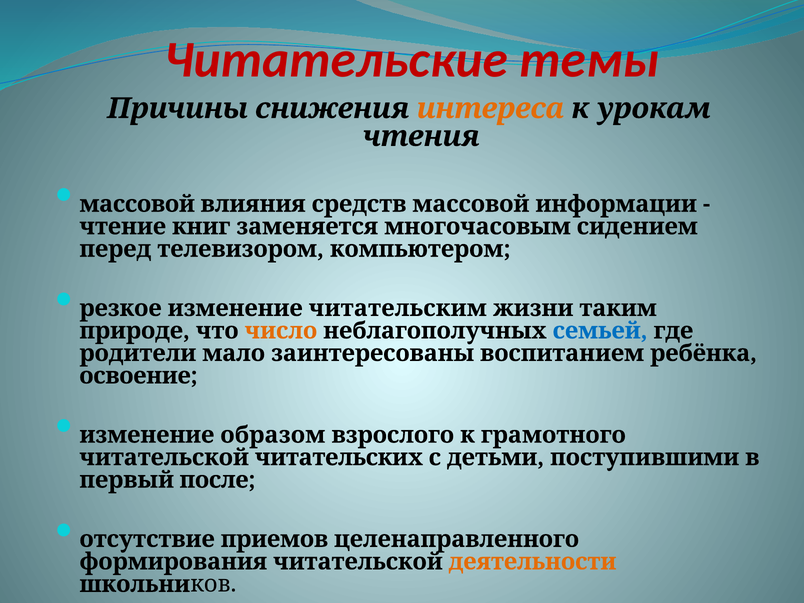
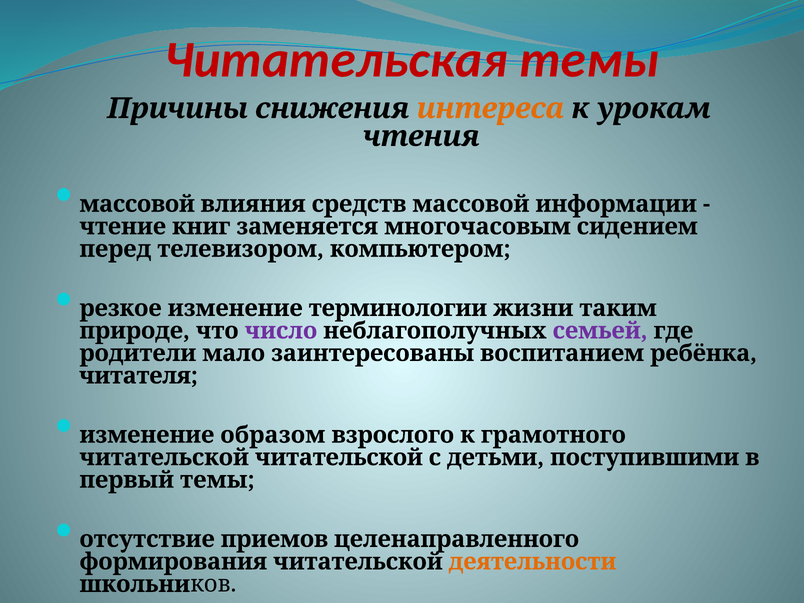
Читательские: Читательские -> Читательская
читательским: читательским -> терминологии
число colour: orange -> purple
семьей colour: blue -> purple
освоение: освоение -> читателя
читательской читательских: читательских -> читательской
первый после: после -> темы
